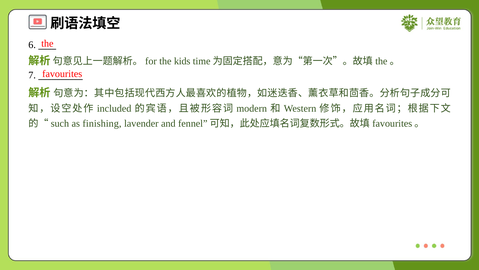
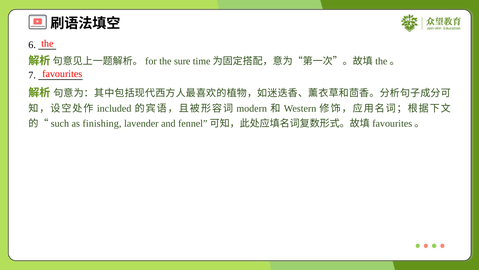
kids: kids -> sure
